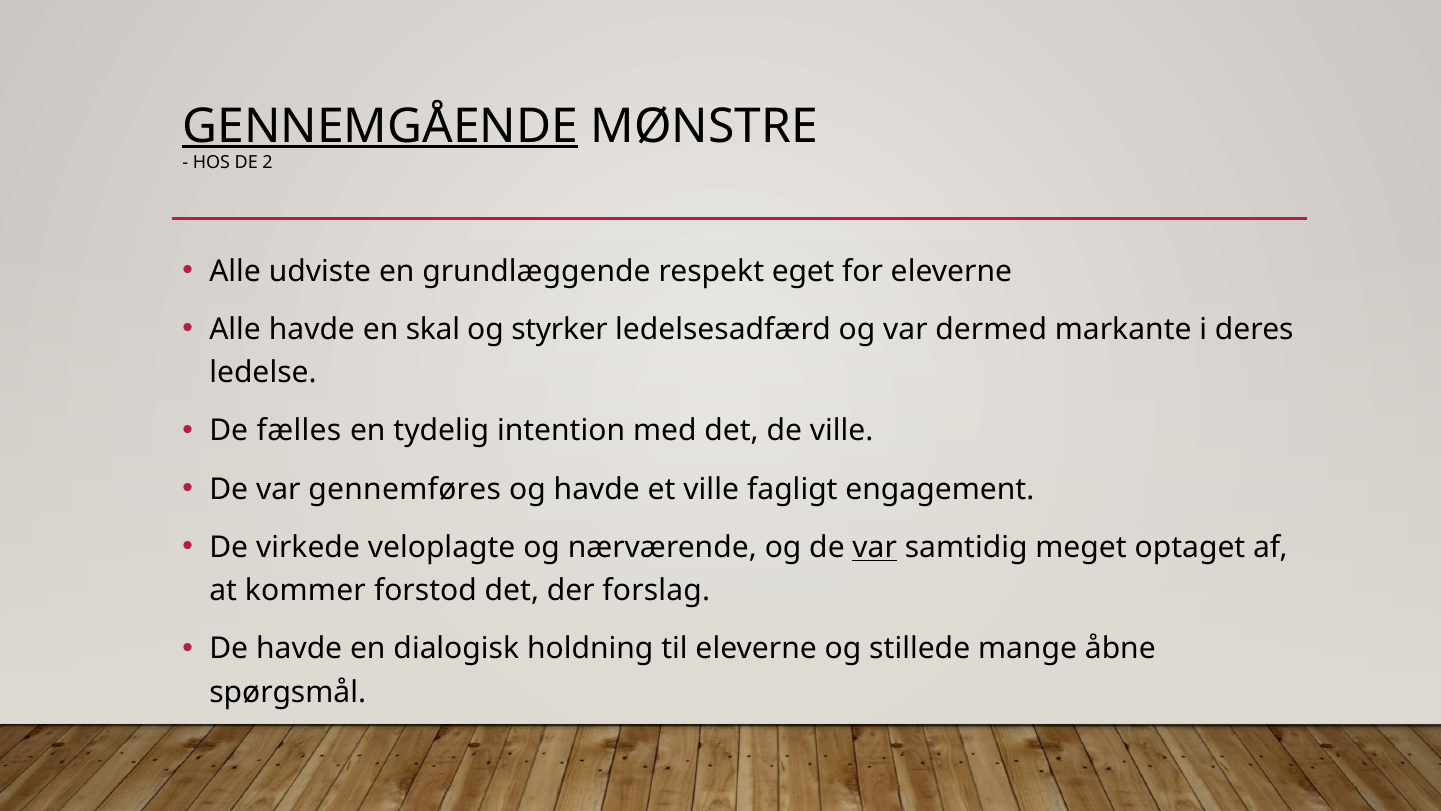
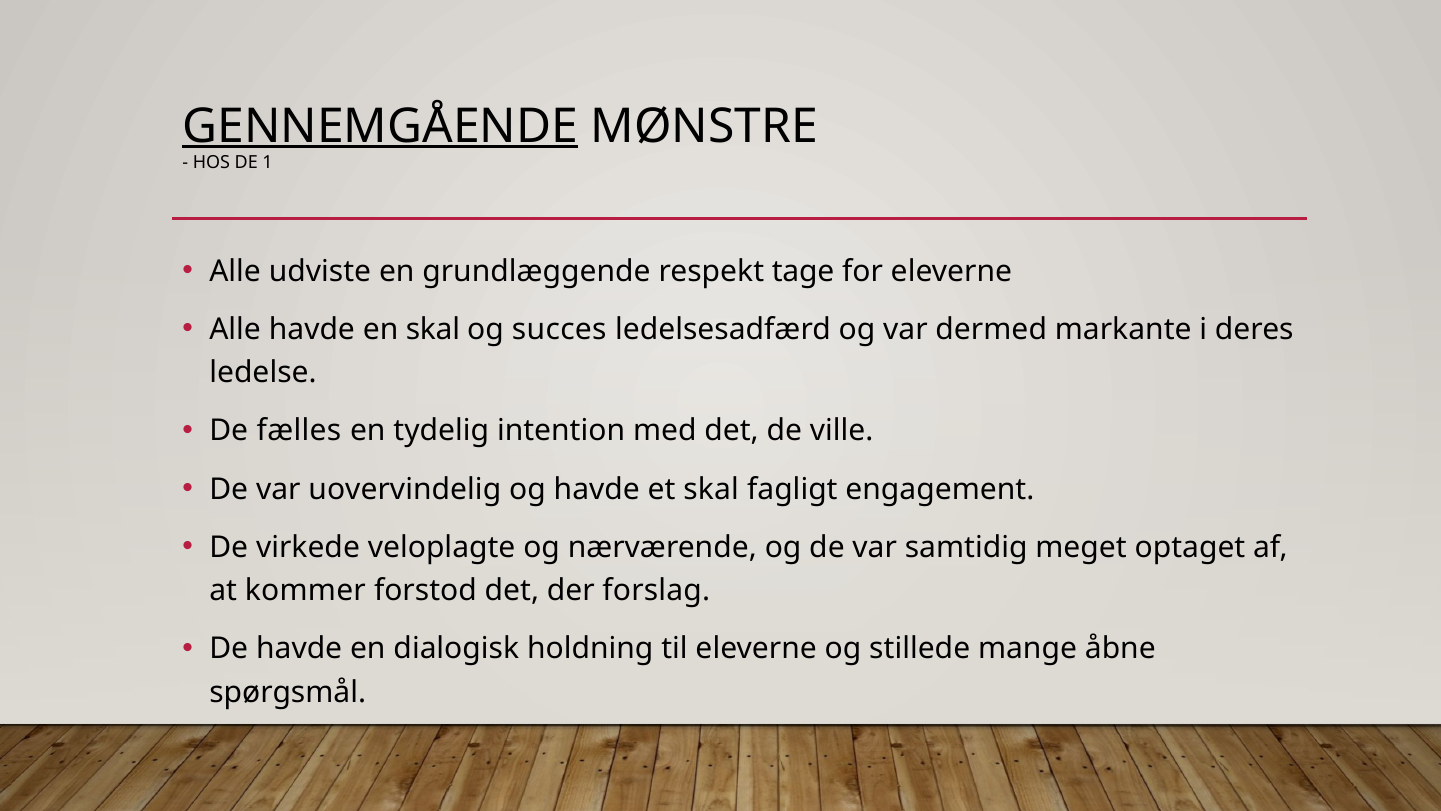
2: 2 -> 1
eget: eget -> tage
styrker: styrker -> succes
gennemføres: gennemføres -> uovervindelig
et ville: ville -> skal
var at (875, 547) underline: present -> none
